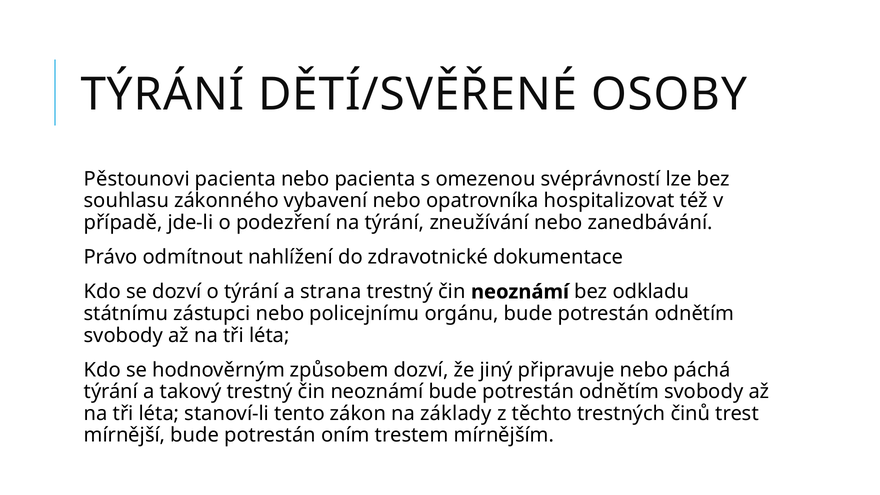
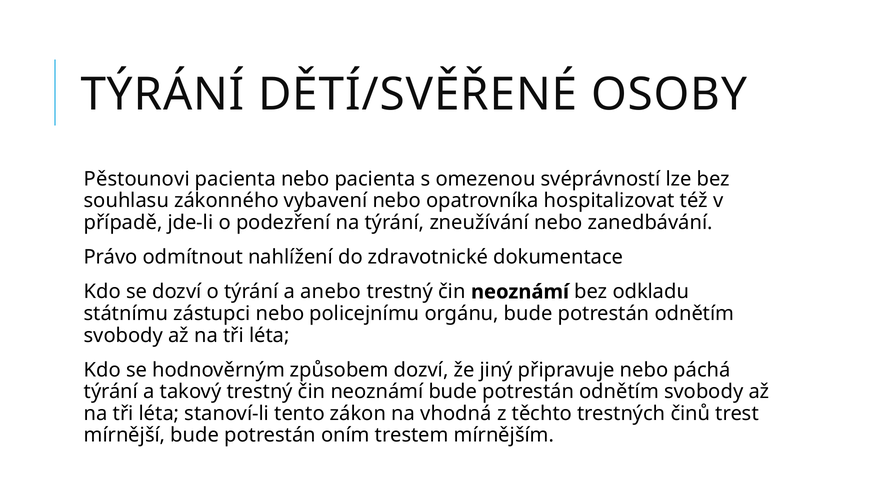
strana: strana -> anebo
základy: základy -> vhodná
